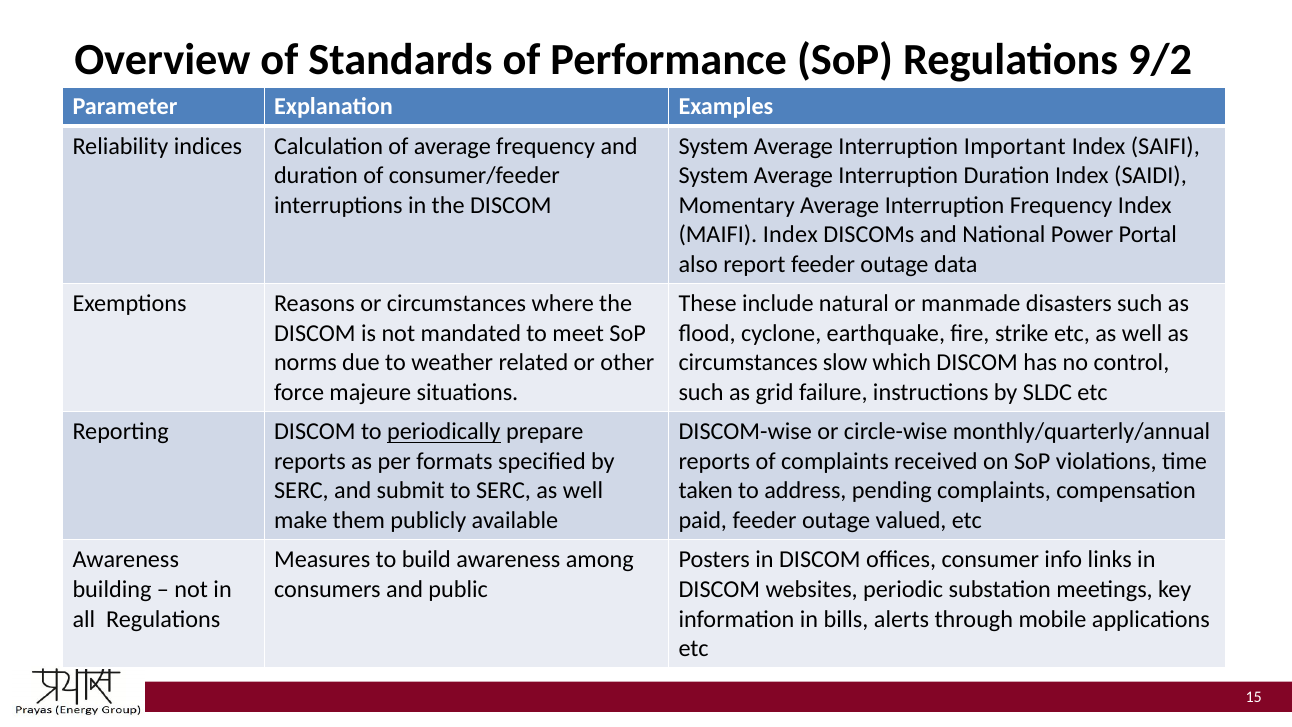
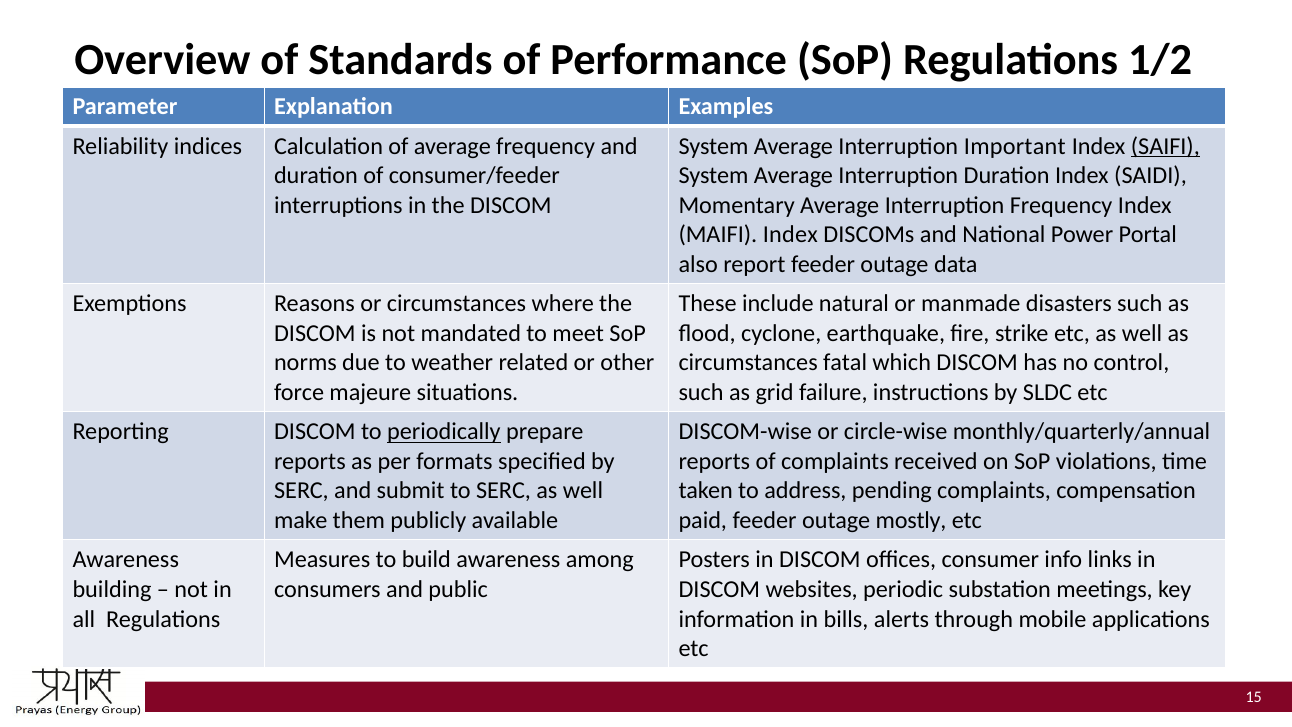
9/2: 9/2 -> 1/2
SAIFI underline: none -> present
slow: slow -> fatal
valued: valued -> mostly
